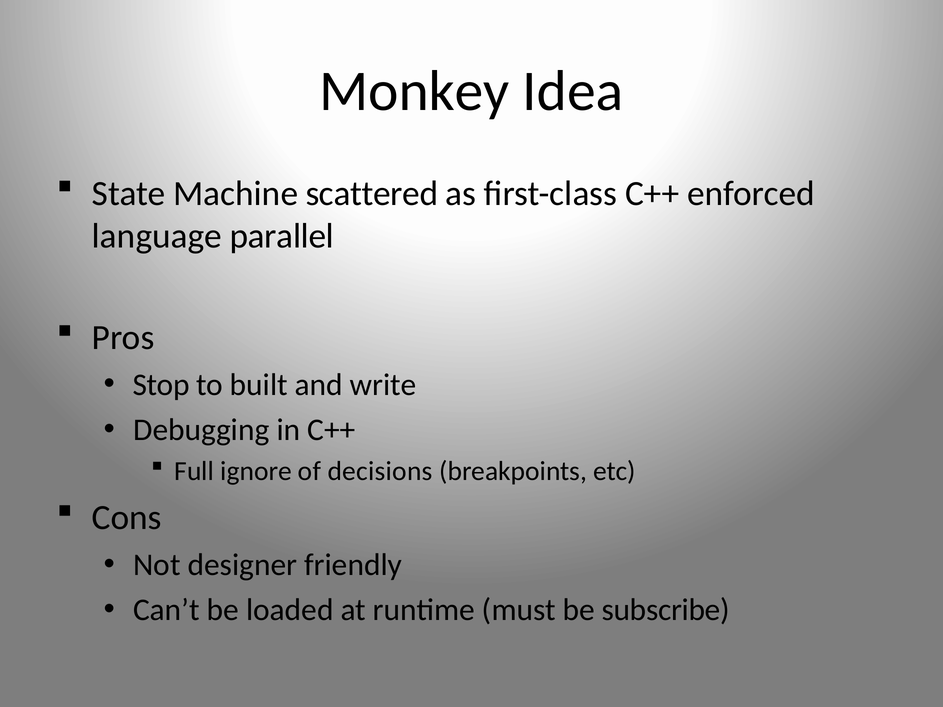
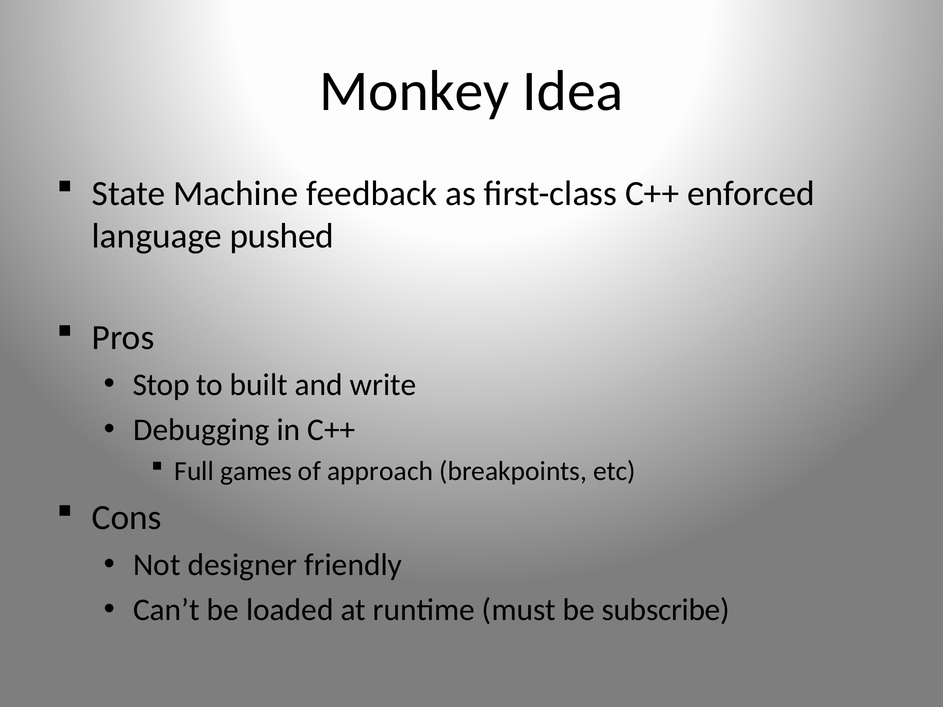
scattered: scattered -> feedback
parallel: parallel -> pushed
ignore: ignore -> games
decisions: decisions -> approach
